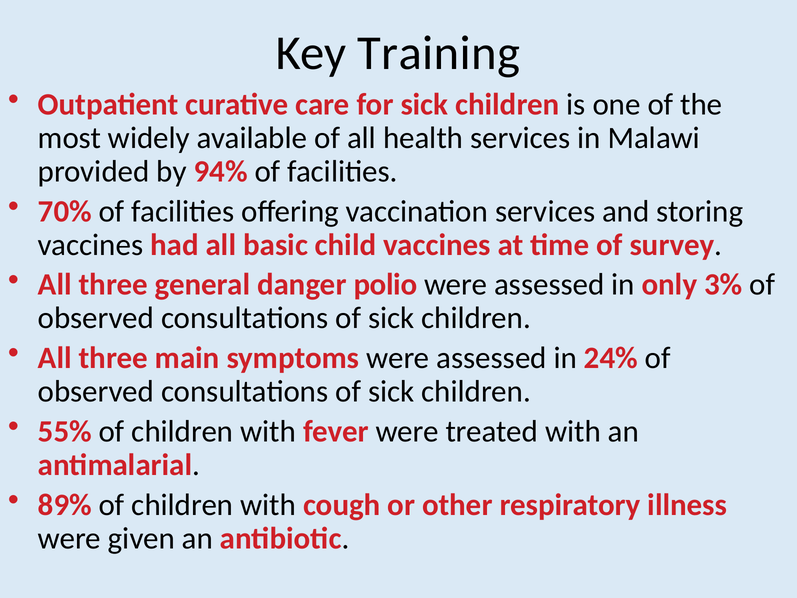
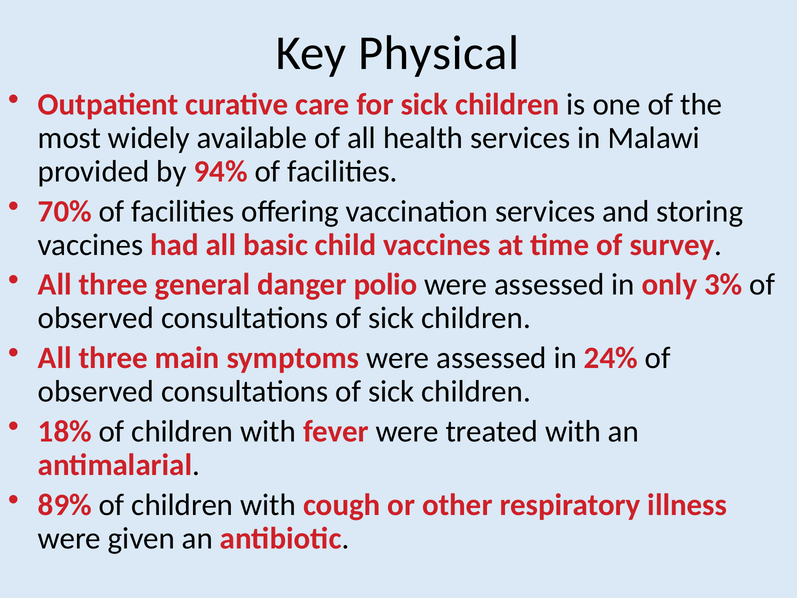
Training: Training -> Physical
55%: 55% -> 18%
